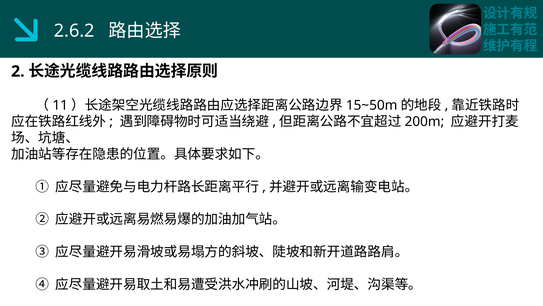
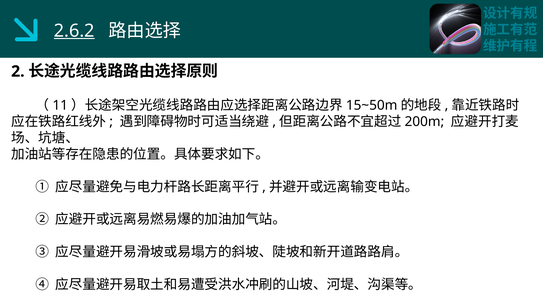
2.6.2 underline: none -> present
